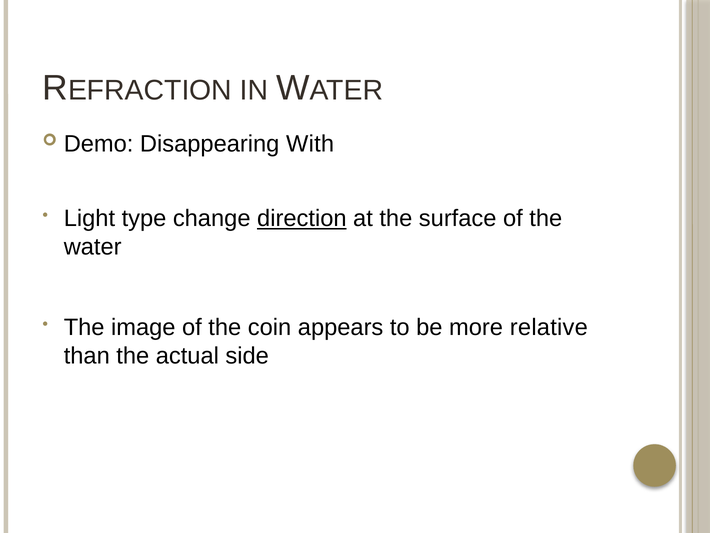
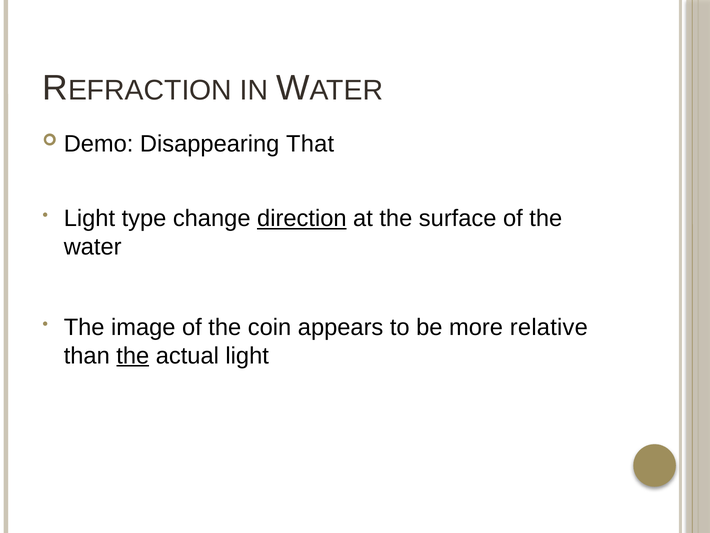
With: With -> That
the at (133, 355) underline: none -> present
actual side: side -> light
